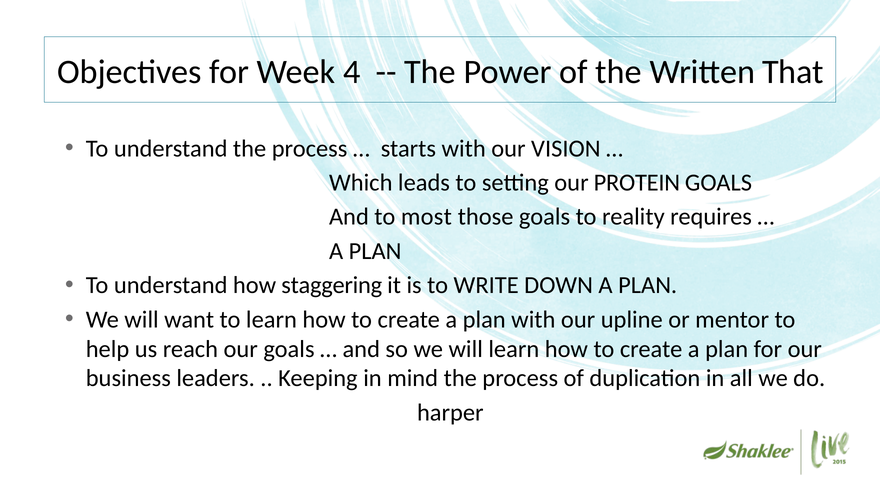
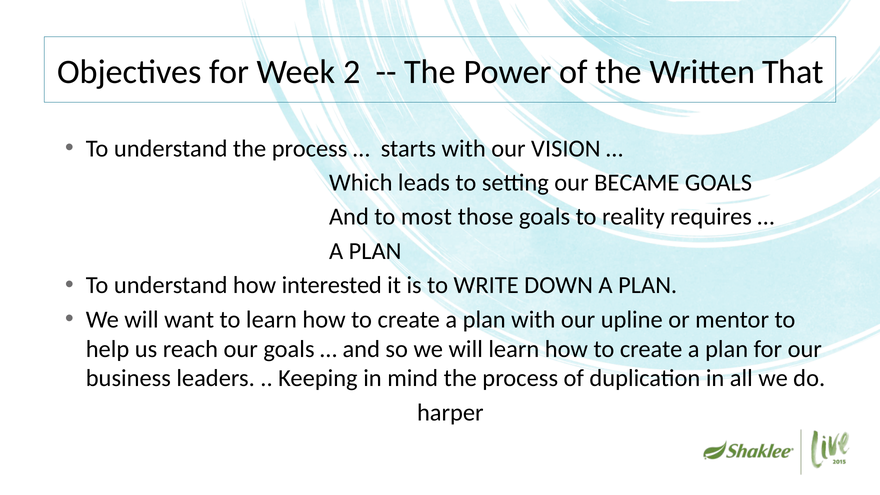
4: 4 -> 2
PROTEIN: PROTEIN -> BECAME
staggering: staggering -> interested
